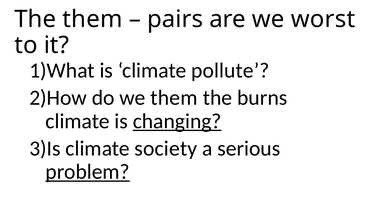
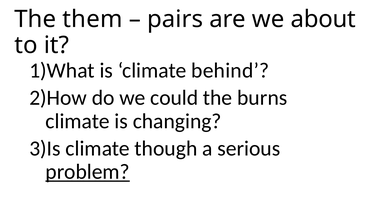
worst: worst -> about
pollute: pollute -> behind
we them: them -> could
changing underline: present -> none
society: society -> though
